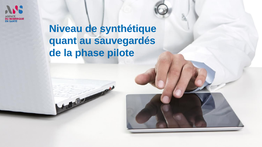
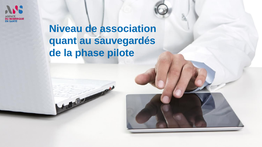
synthétique: synthétique -> association
